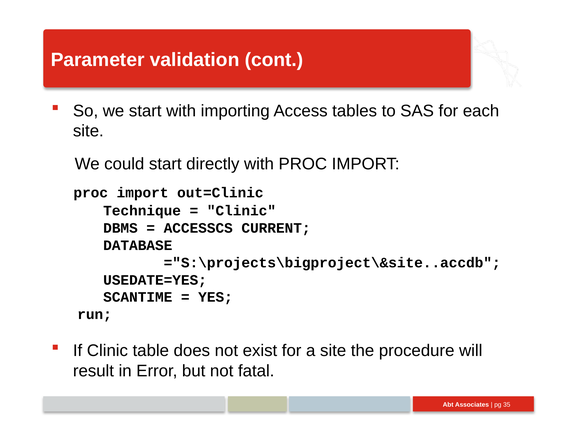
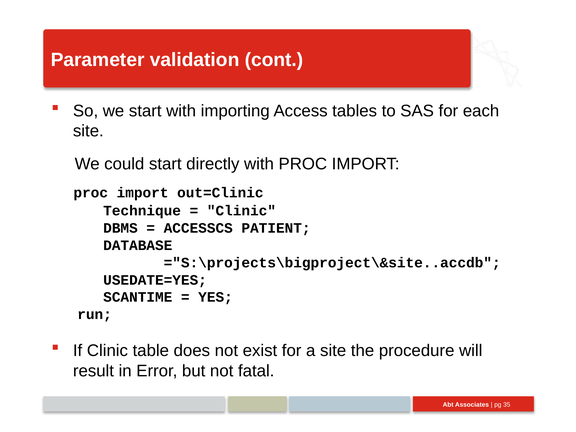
CURRENT: CURRENT -> PATIENT
